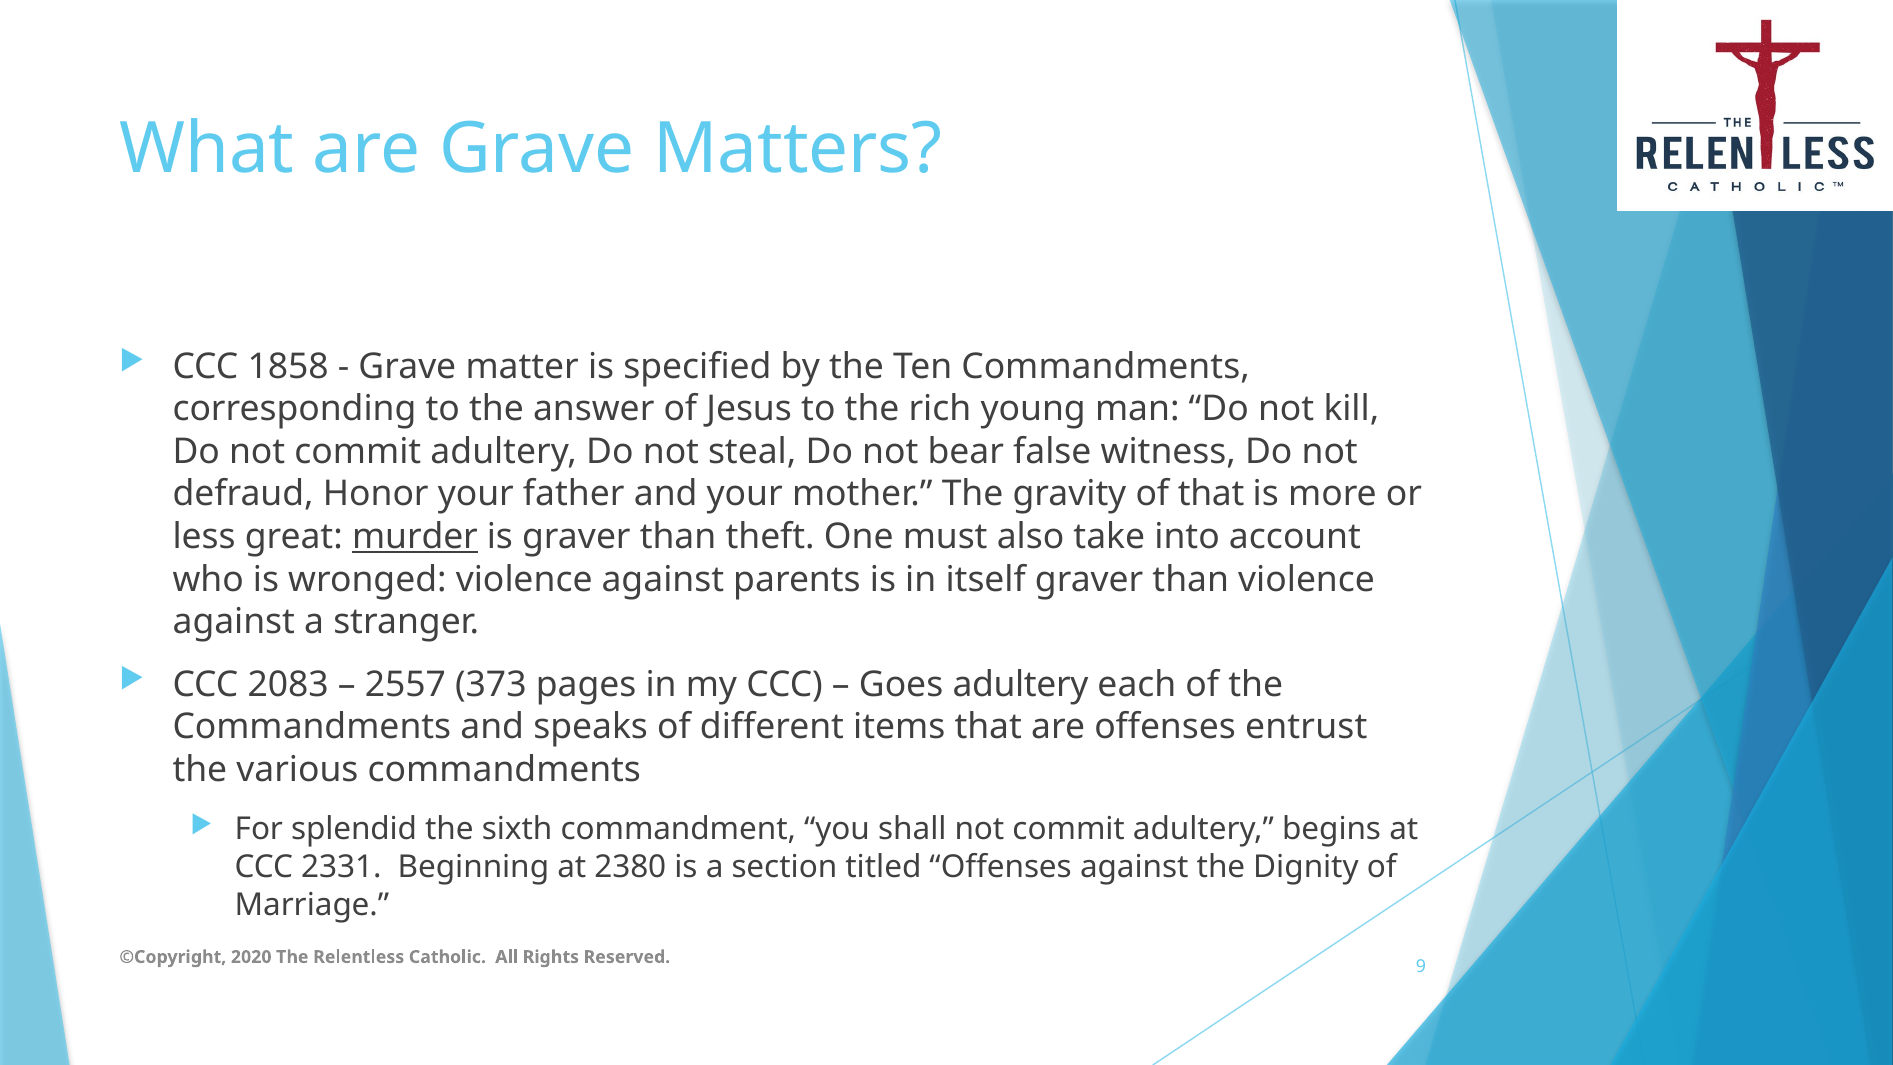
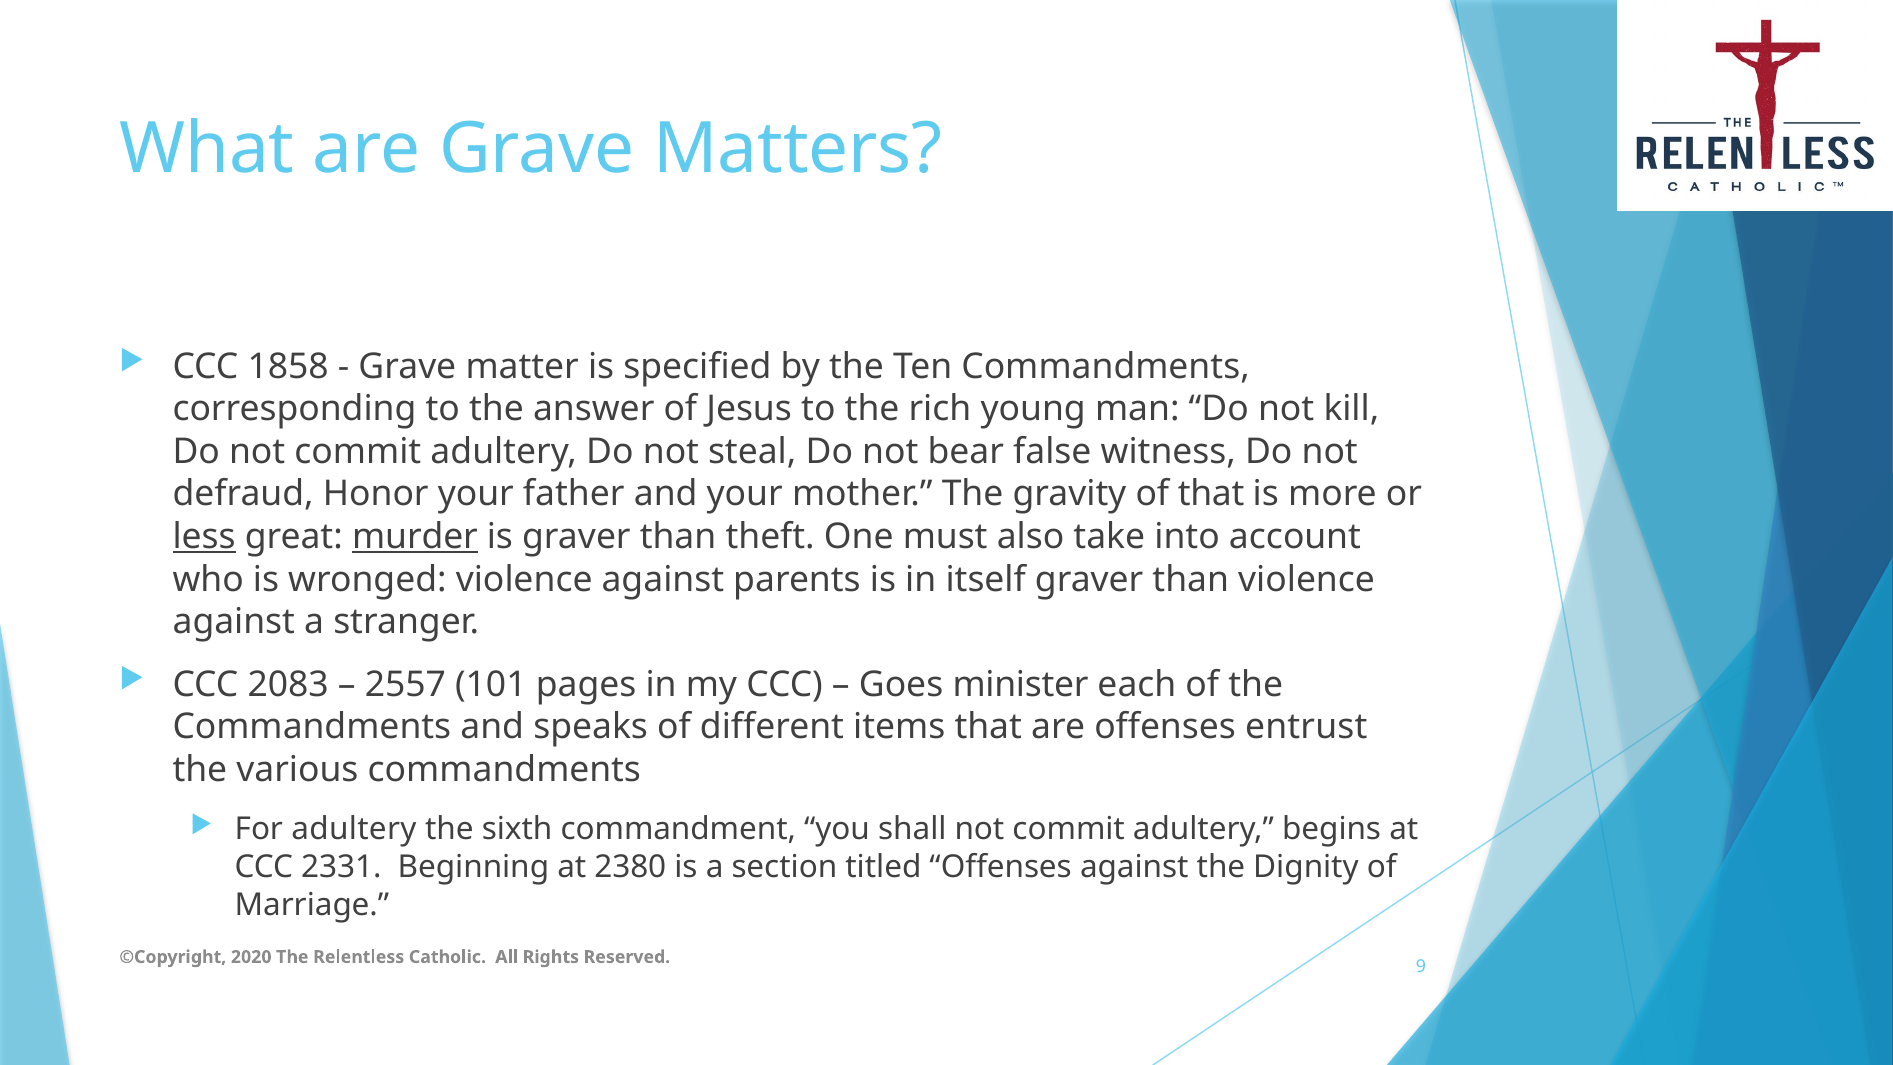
less underline: none -> present
373: 373 -> 101
Goes adultery: adultery -> minister
For splendid: splendid -> adultery
